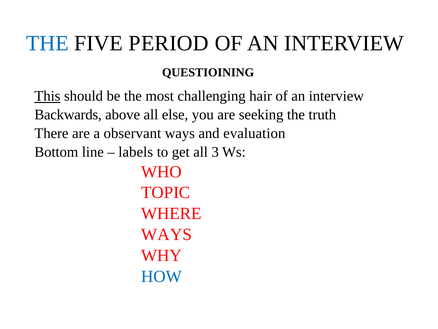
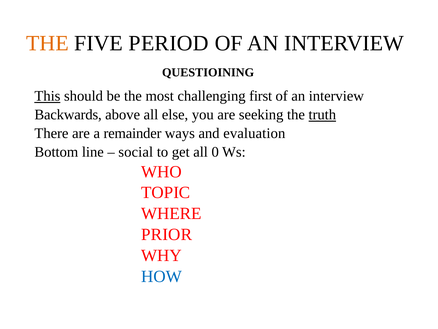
THE at (48, 43) colour: blue -> orange
hair: hair -> first
truth underline: none -> present
observant: observant -> remainder
labels: labels -> social
3: 3 -> 0
WAYS at (167, 234): WAYS -> PRIOR
